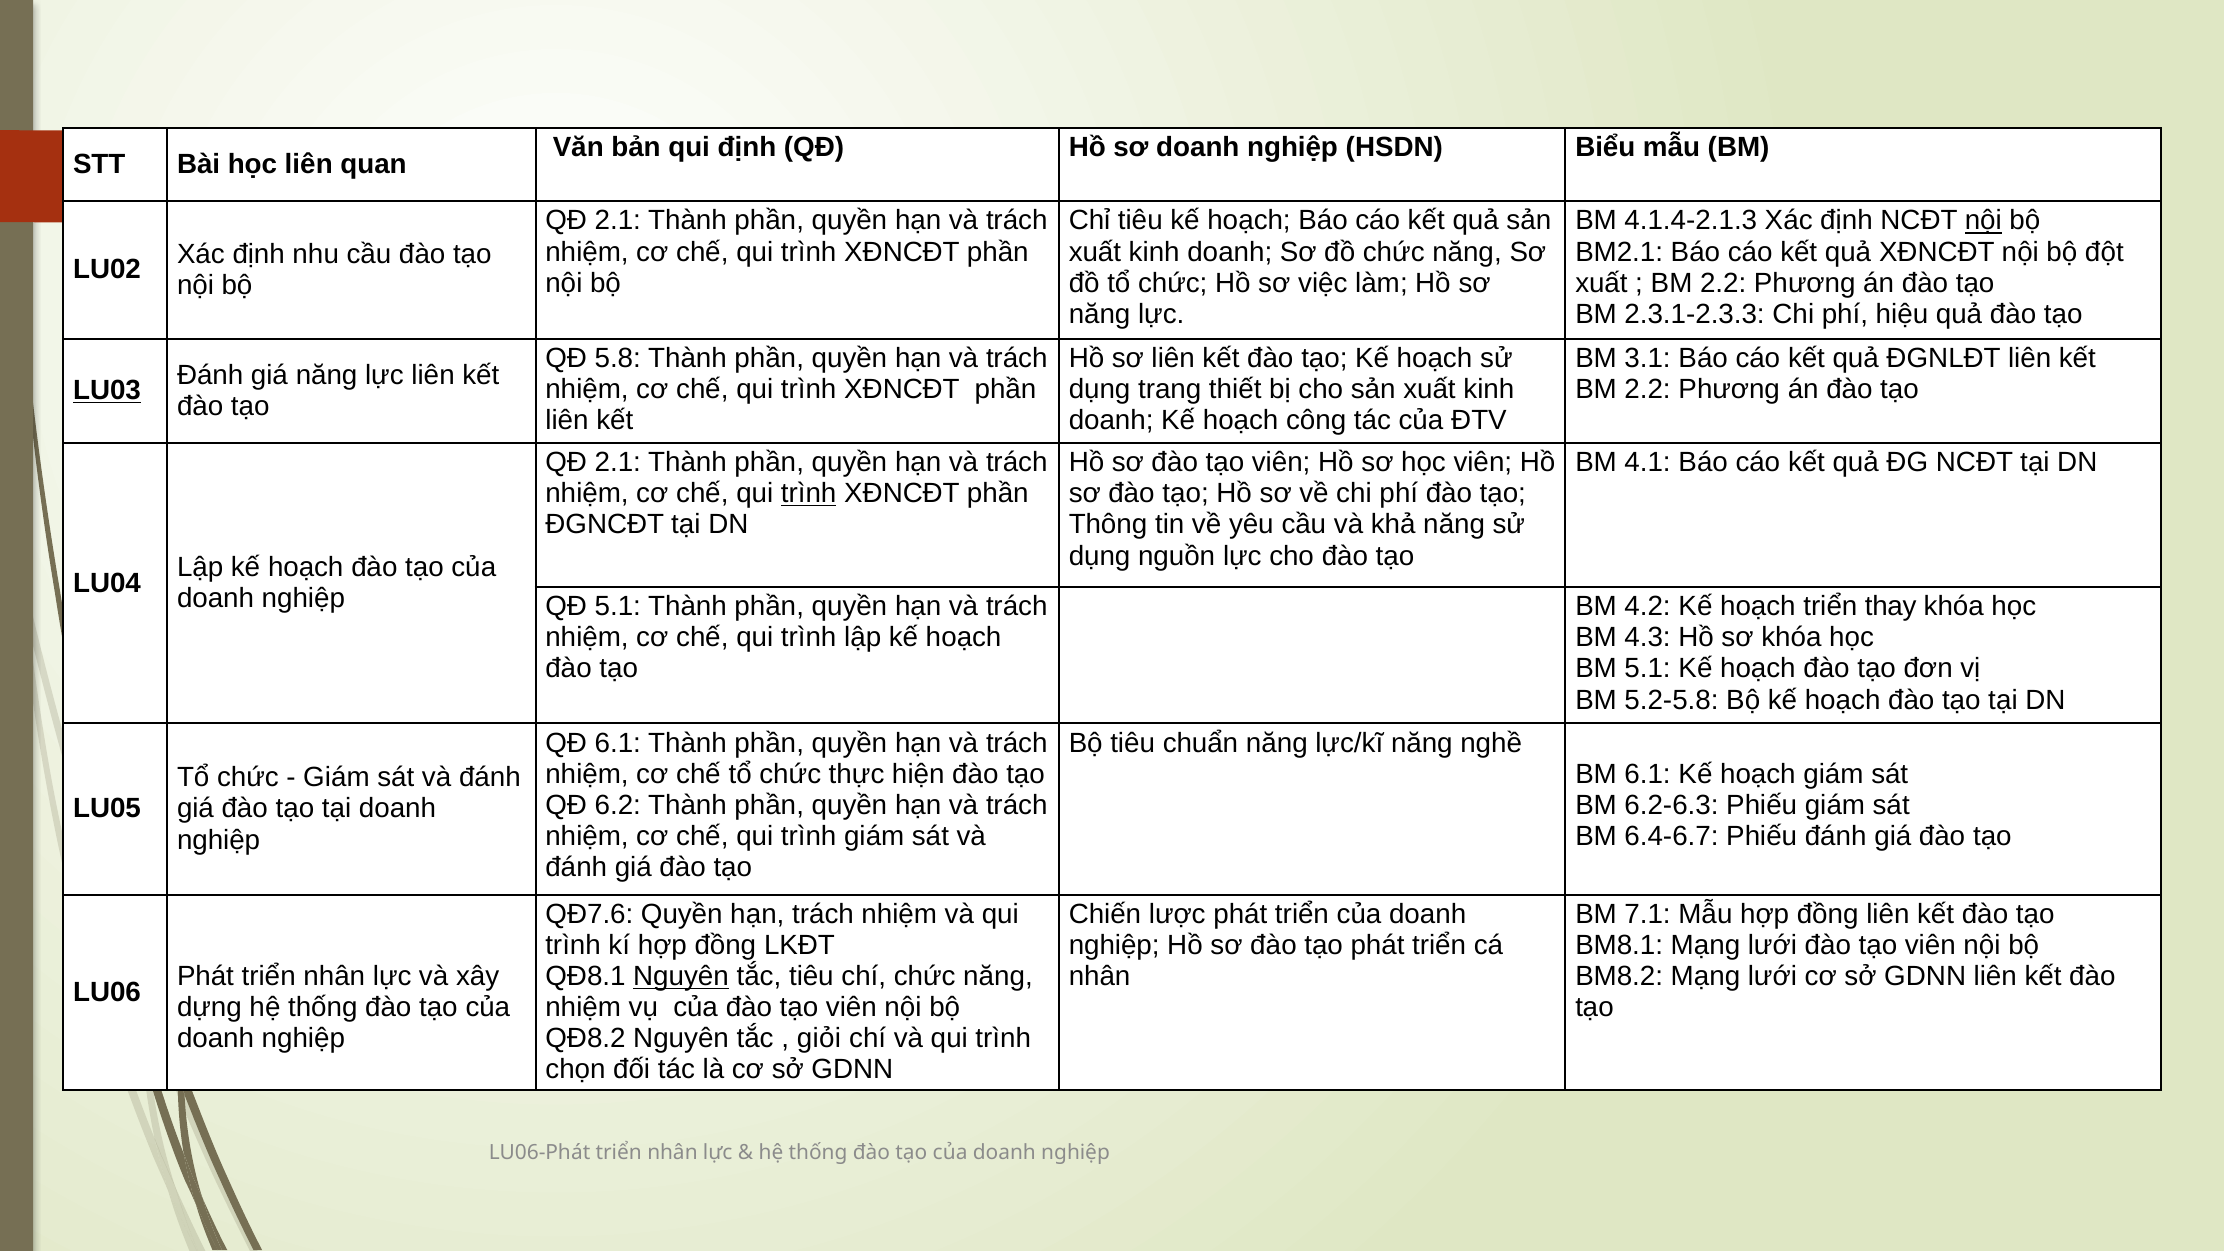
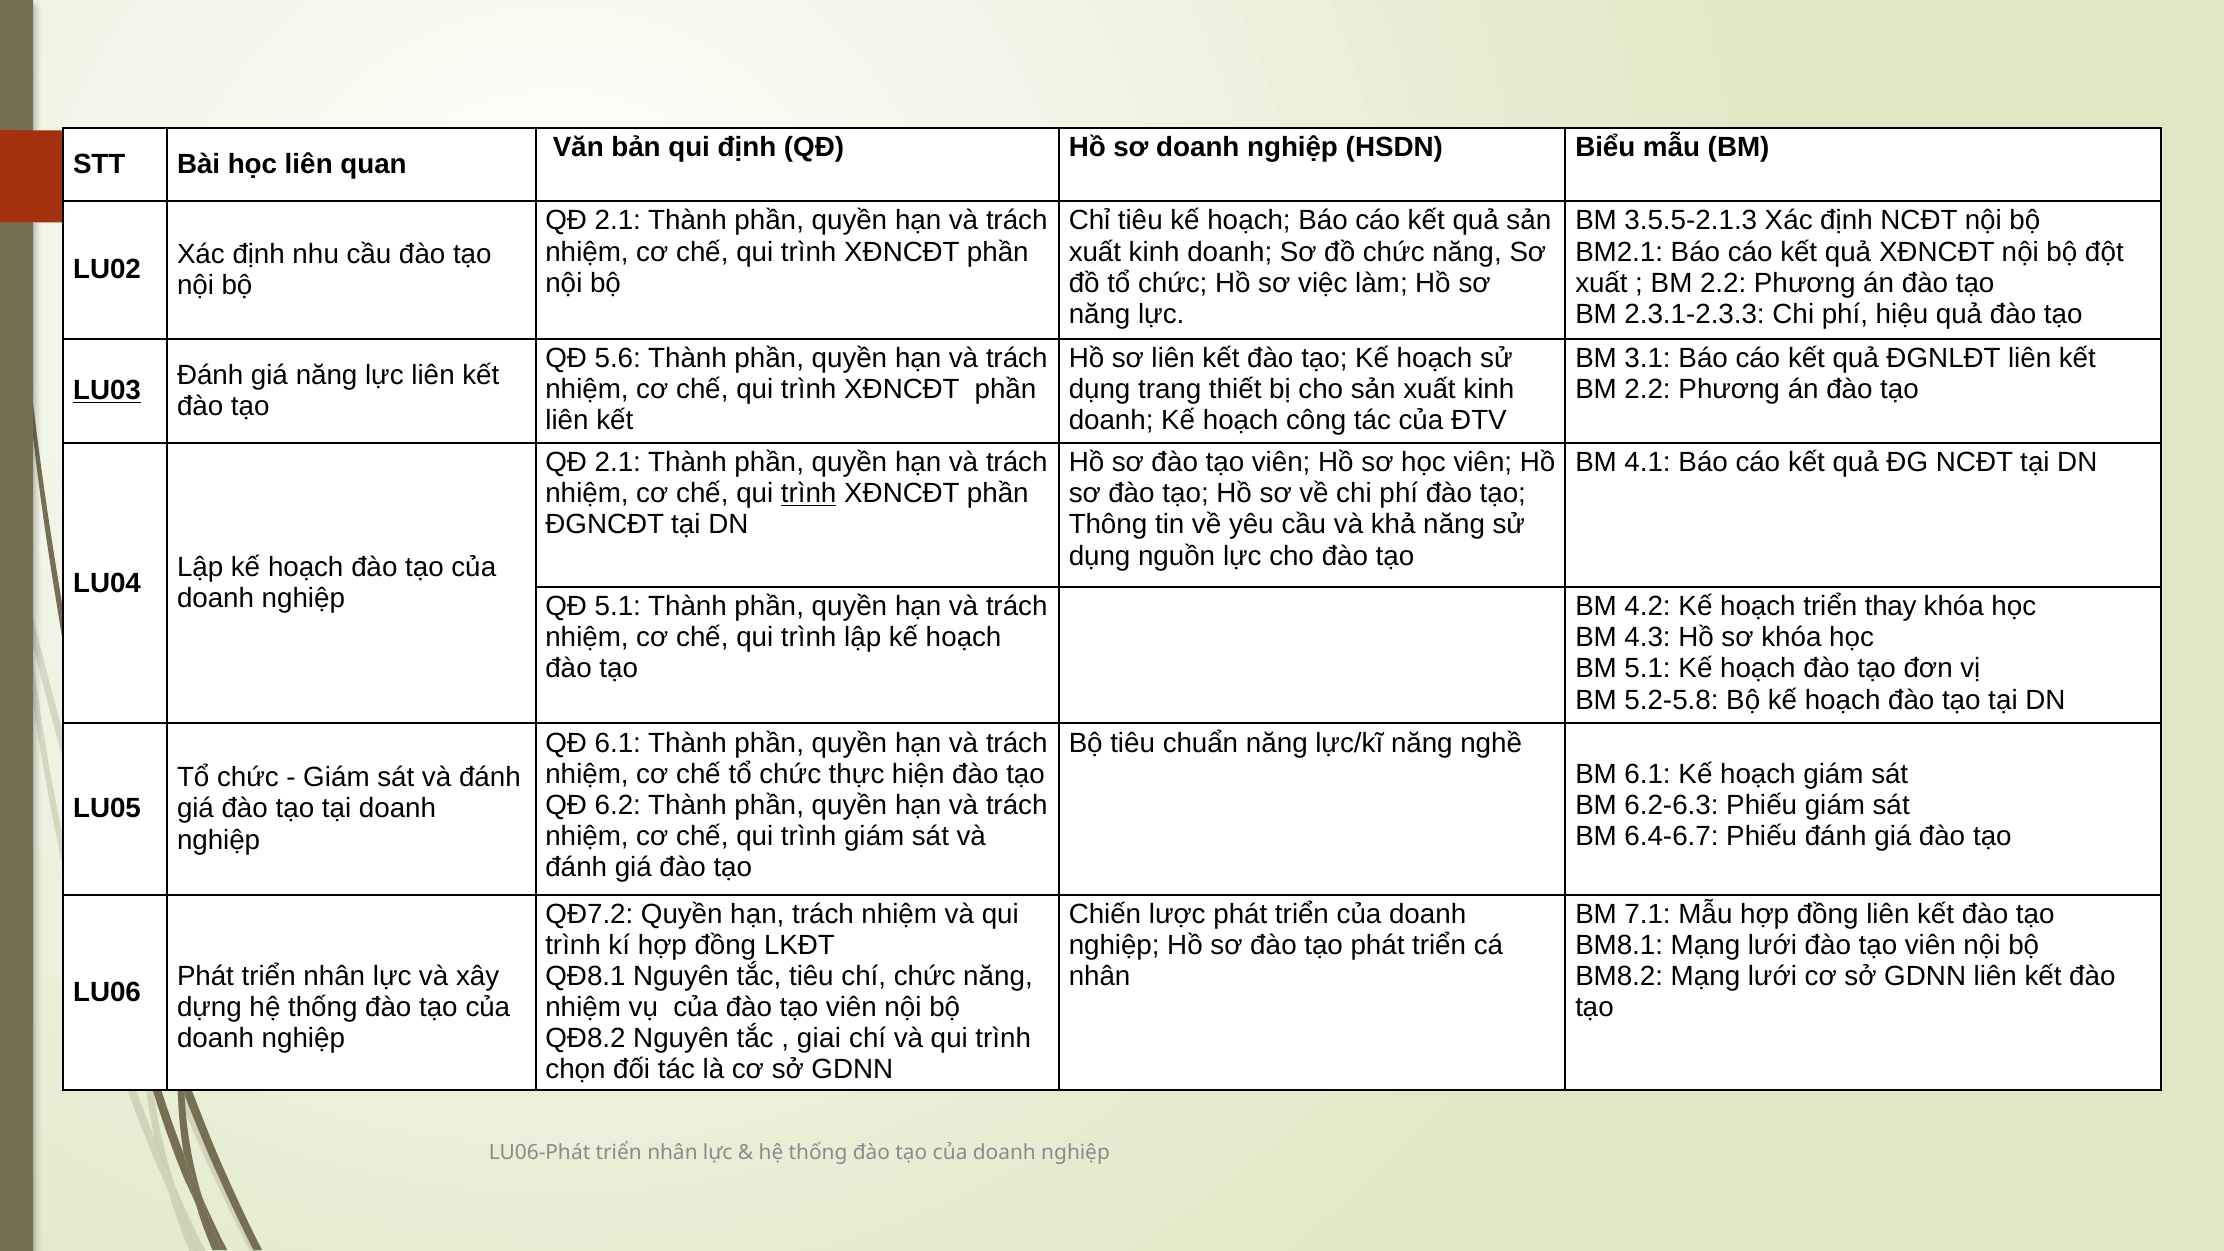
4.1.4-2.1.3: 4.1.4-2.1.3 -> 3.5.5-2.1.3
nội at (1983, 221) underline: present -> none
5.8: 5.8 -> 5.6
QĐ7.6: QĐ7.6 -> QĐ7.2
Nguyên at (681, 976) underline: present -> none
giỏi: giỏi -> giai
